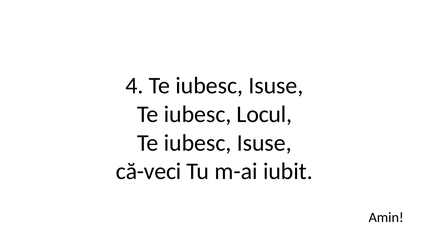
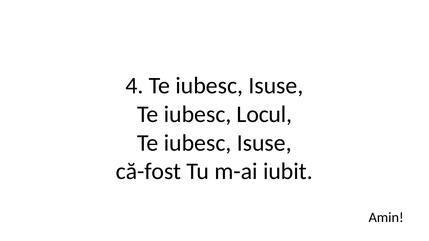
că-veci: că-veci -> că-fost
